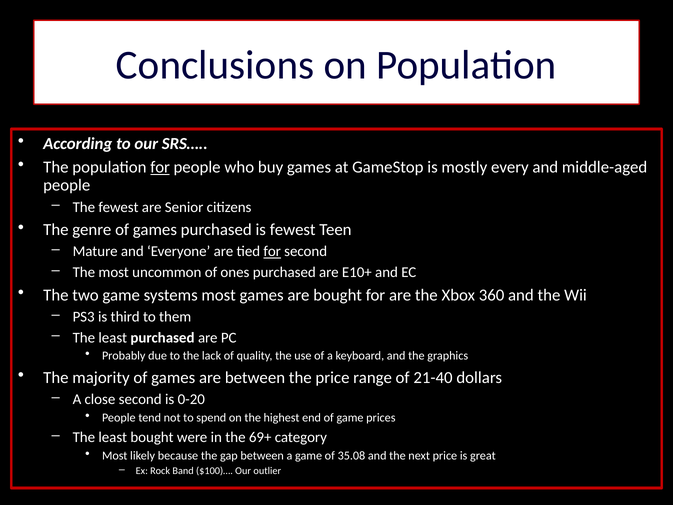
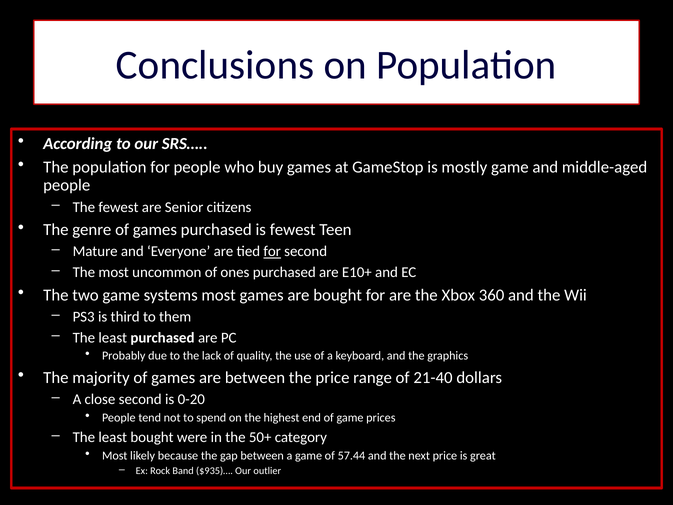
for at (160, 167) underline: present -> none
mostly every: every -> game
69+: 69+ -> 50+
35.08: 35.08 -> 57.44
$100)…: $100)… -> $935)…
